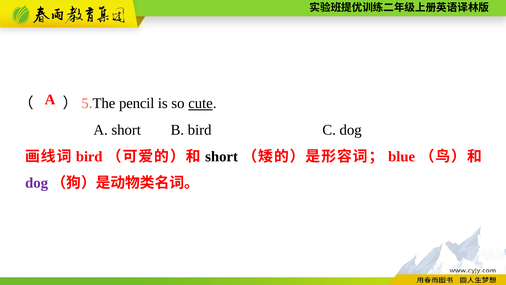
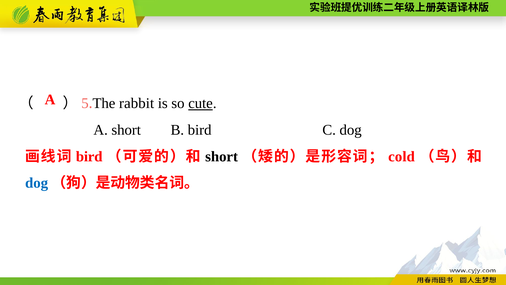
pencil: pencil -> rabbit
blue: blue -> cold
dog at (37, 183) colour: purple -> blue
